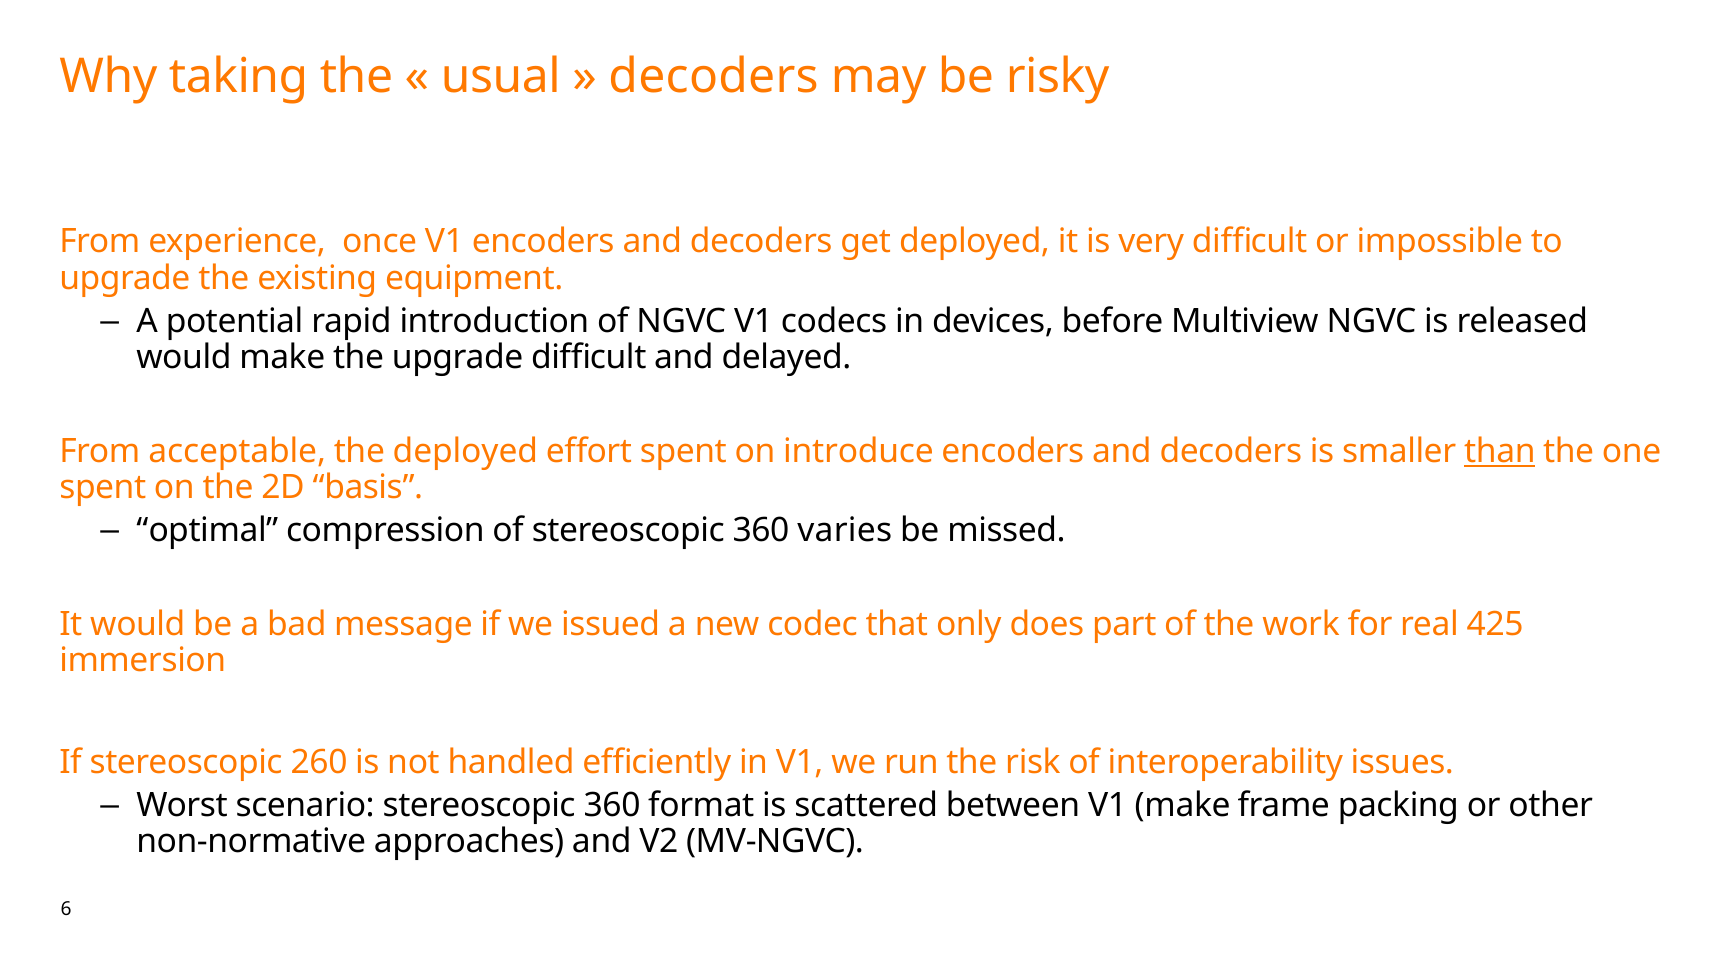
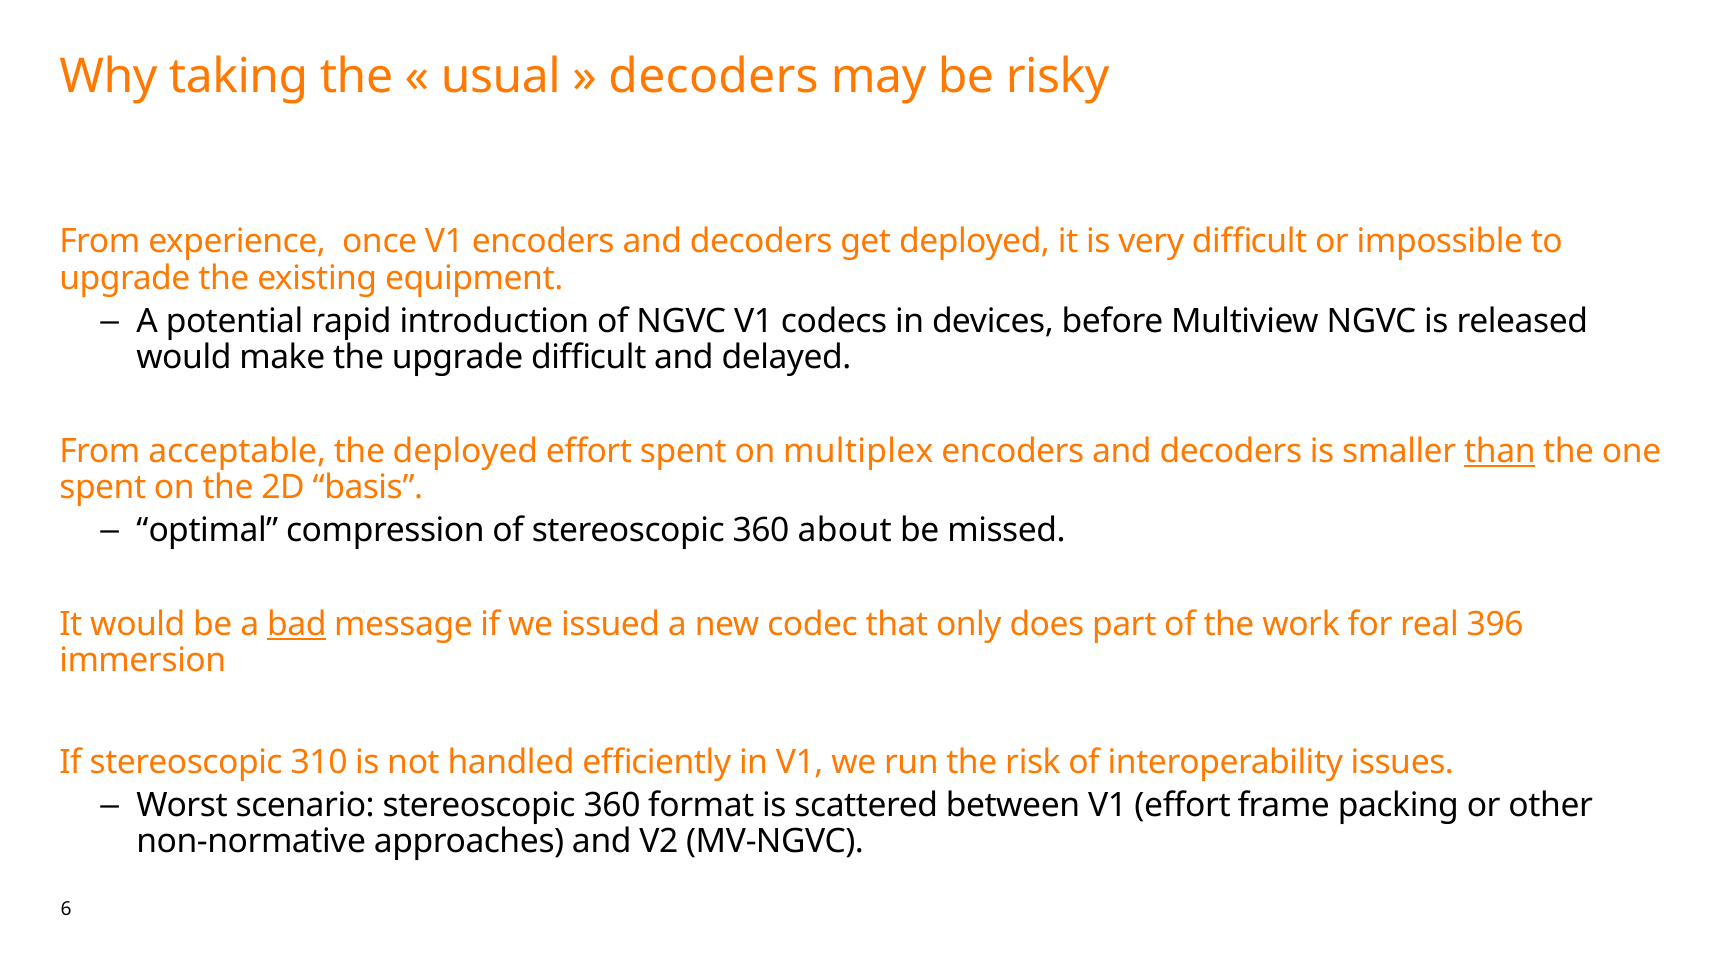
introduce: introduce -> multiplex
varies: varies -> about
bad underline: none -> present
425: 425 -> 396
260: 260 -> 310
V1 make: make -> effort
